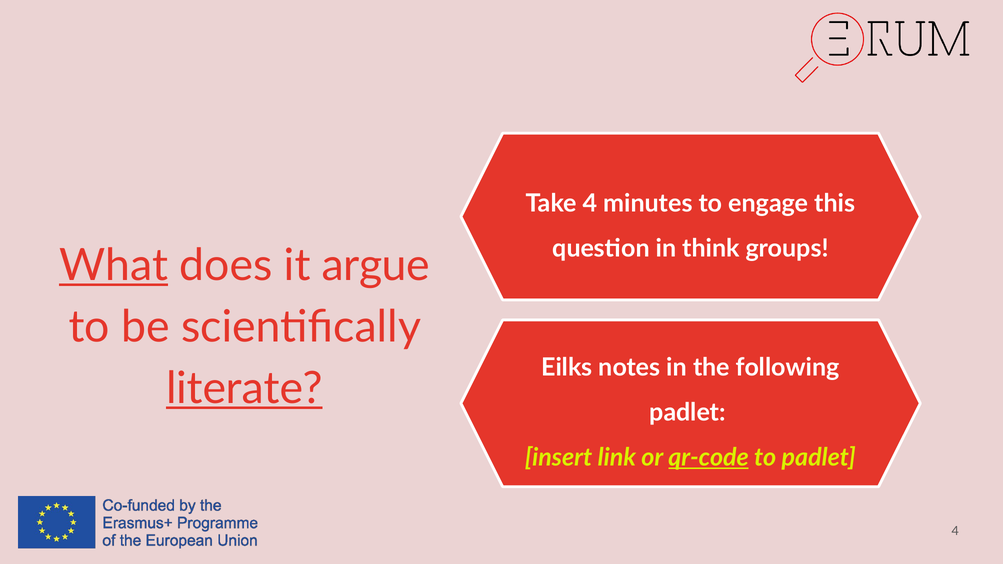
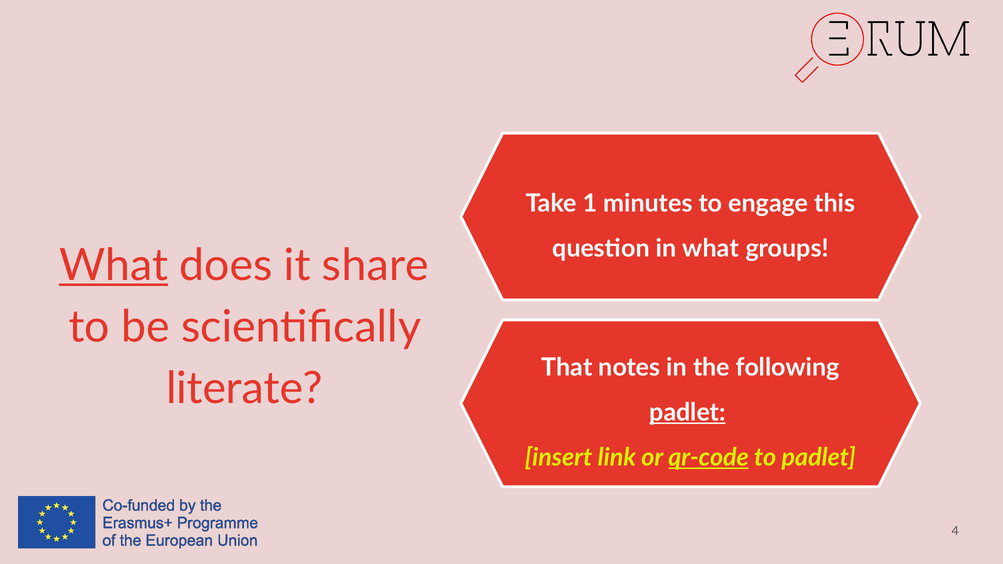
Take 4: 4 -> 1
in think: think -> what
argue: argue -> share
Eilks: Eilks -> That
literate underline: present -> none
padlet at (688, 413) underline: none -> present
